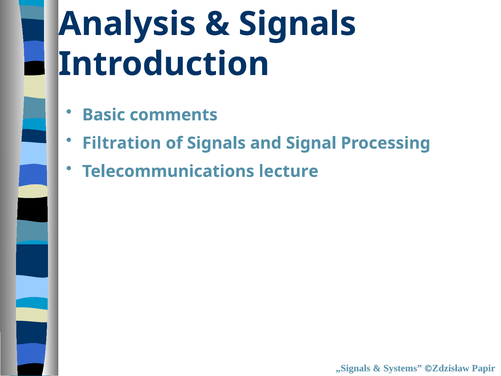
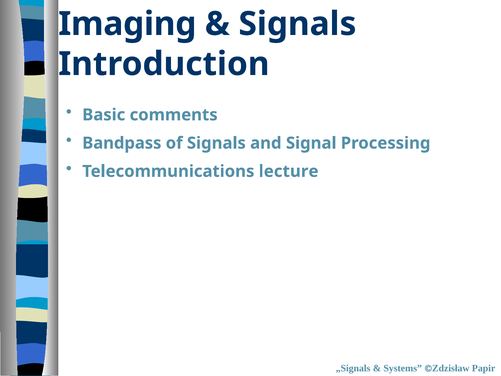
Analysis: Analysis -> Imaging
Filtration: Filtration -> Bandpass
